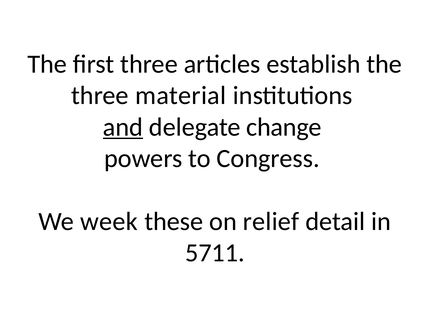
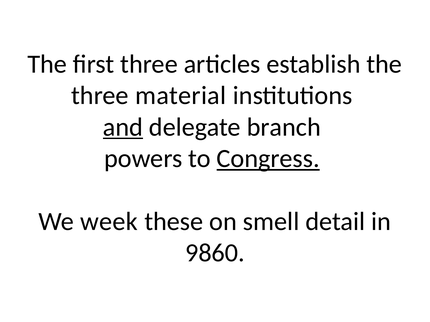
change: change -> branch
Congress underline: none -> present
relief: relief -> smell
5711: 5711 -> 9860
